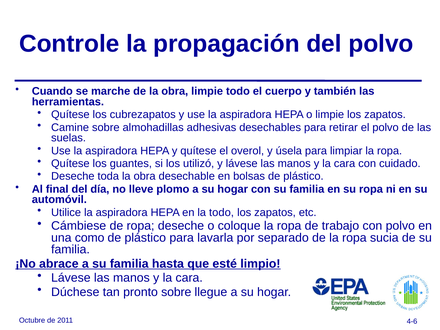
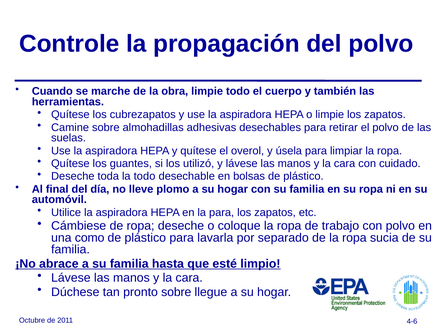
toda la obra: obra -> todo
la todo: todo -> para
